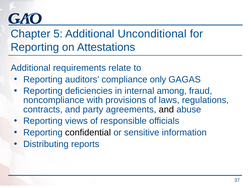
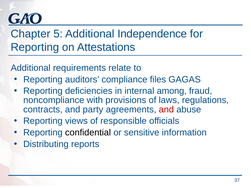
Unconditional: Unconditional -> Independence
only: only -> files
and at (166, 110) colour: black -> red
